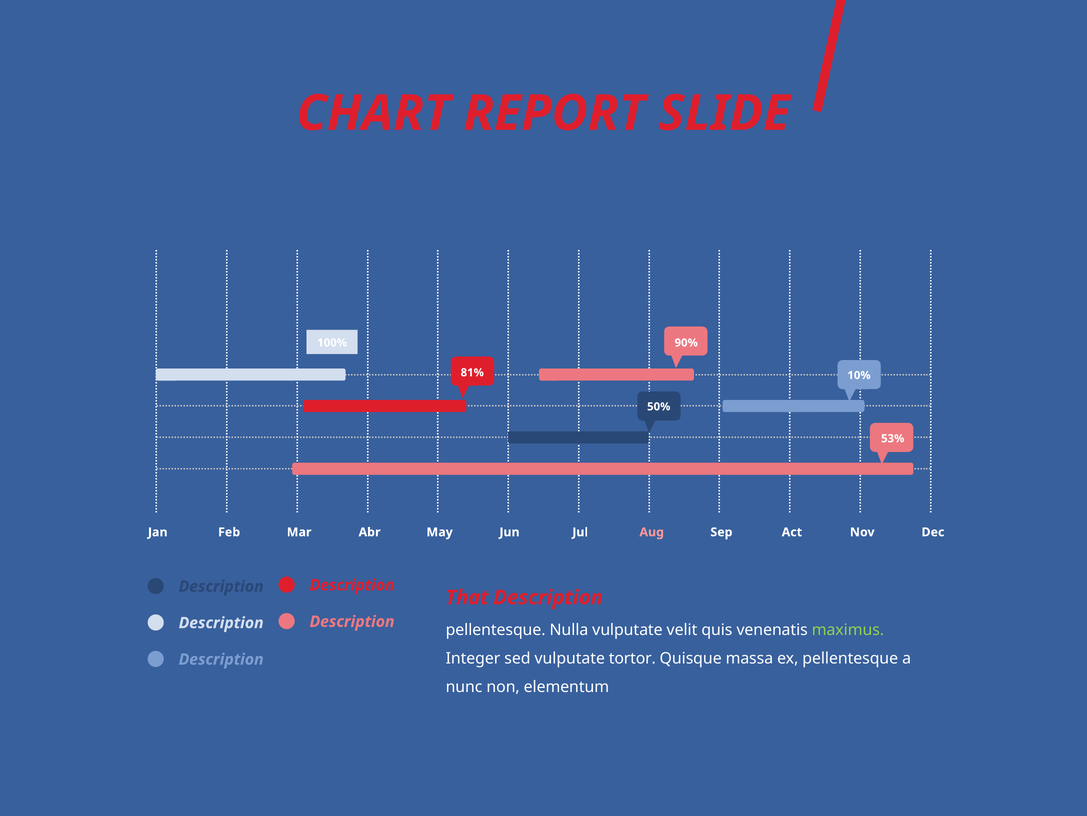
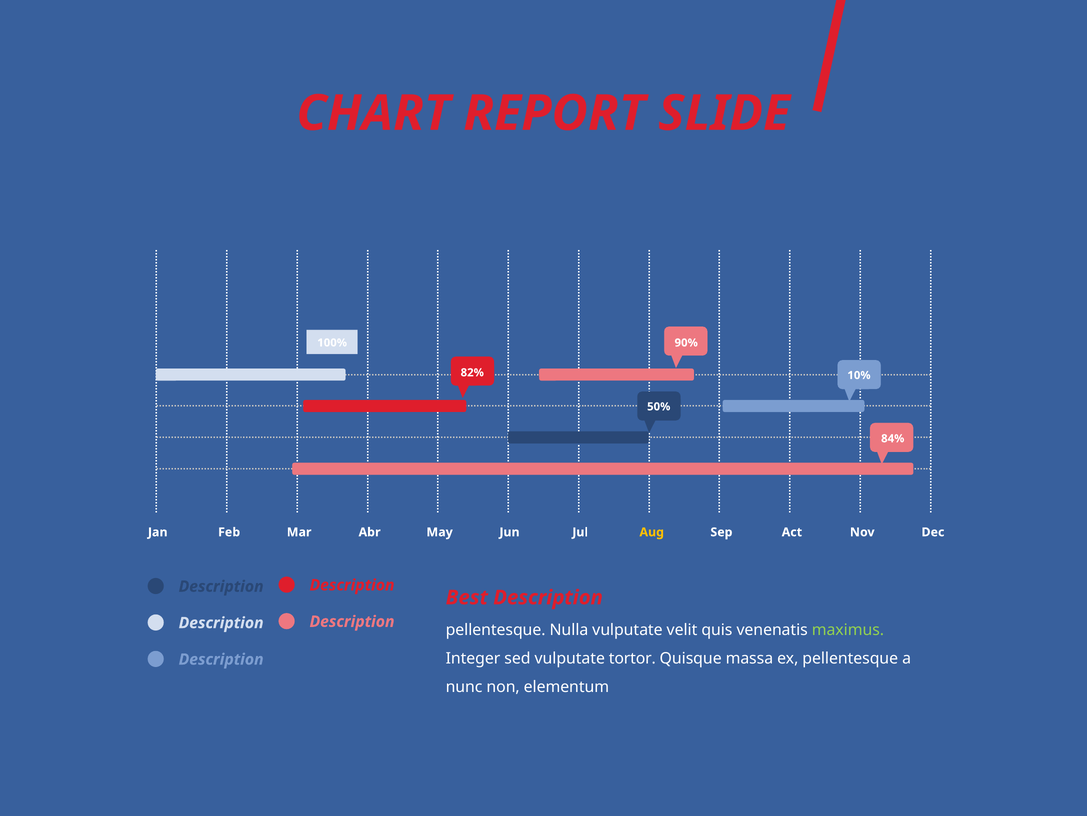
81%: 81% -> 82%
53%: 53% -> 84%
Aug colour: pink -> yellow
That: That -> Best
